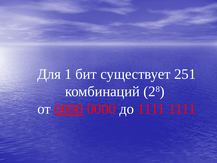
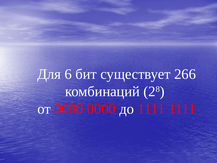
1: 1 -> 6
251: 251 -> 266
0000 at (69, 109) underline: present -> none
